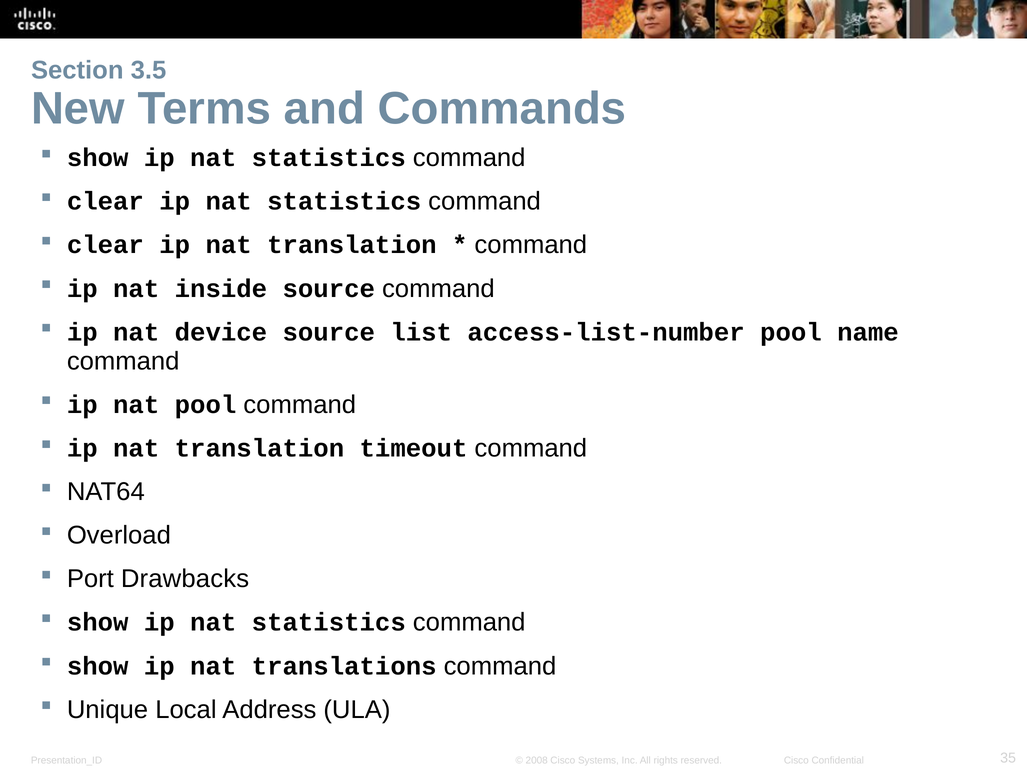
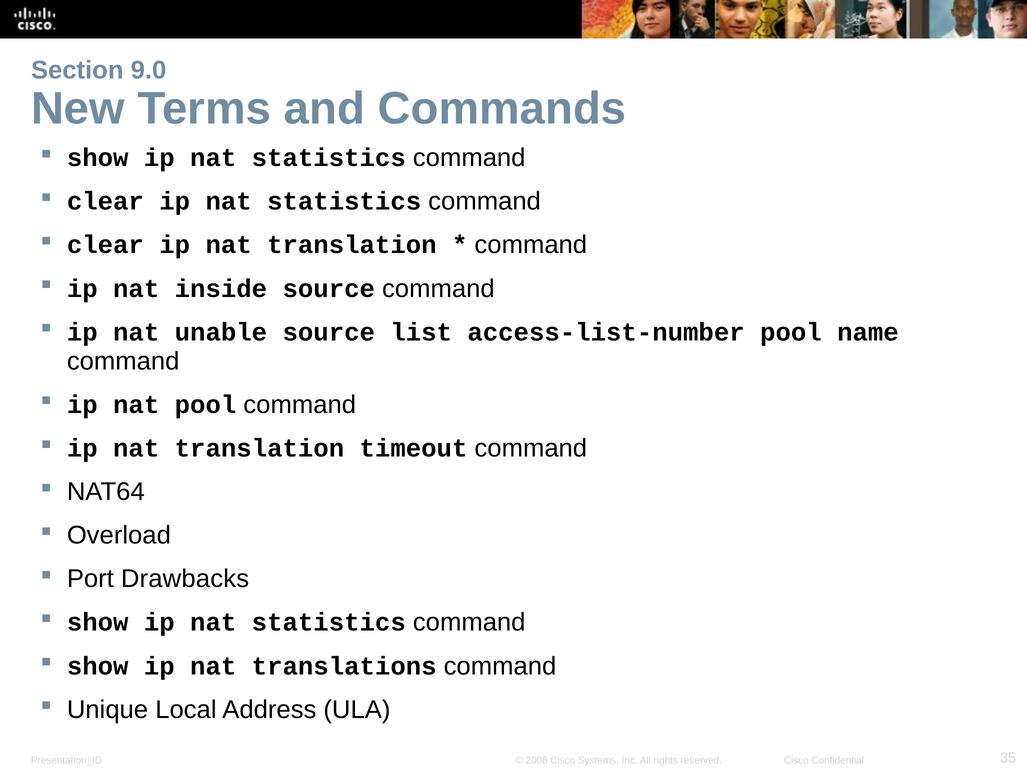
3.5: 3.5 -> 9.0
device: device -> unable
